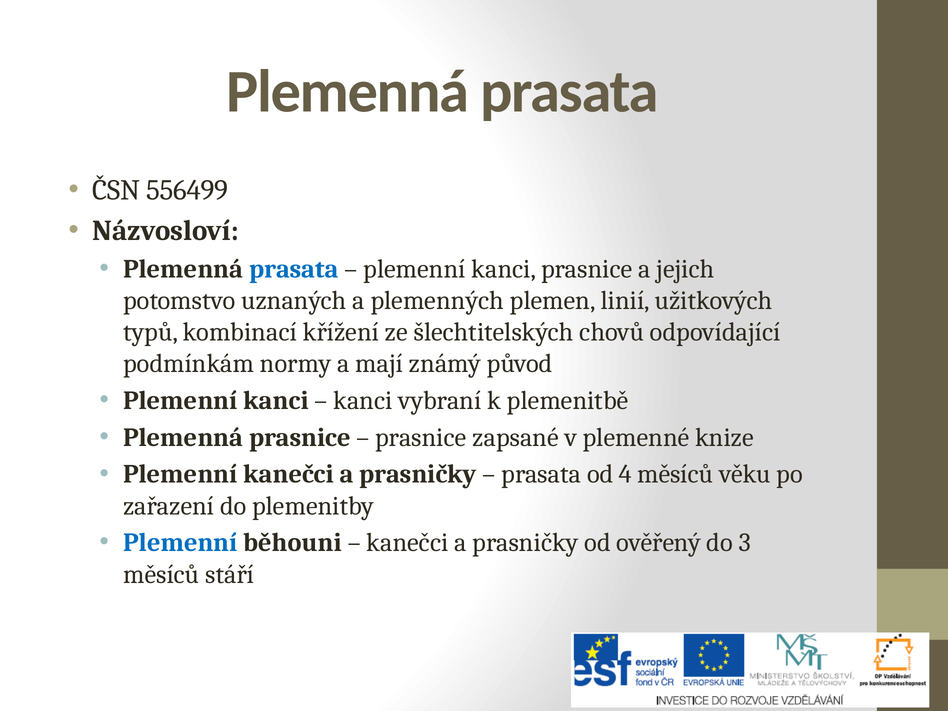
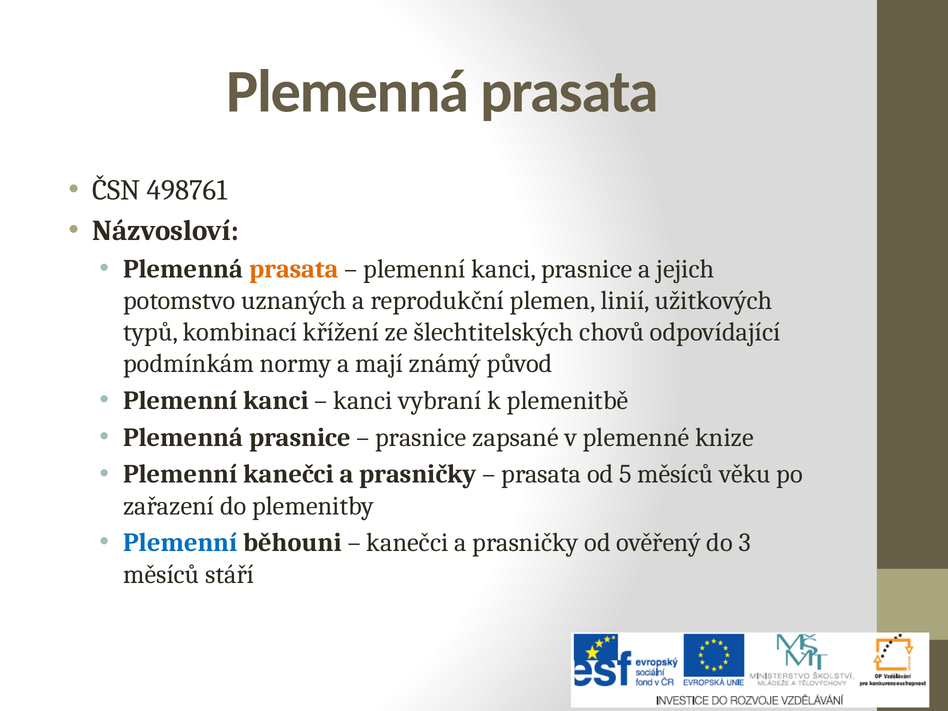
556499: 556499 -> 498761
prasata at (294, 269) colour: blue -> orange
plemenných: plemenných -> reprodukční
4: 4 -> 5
